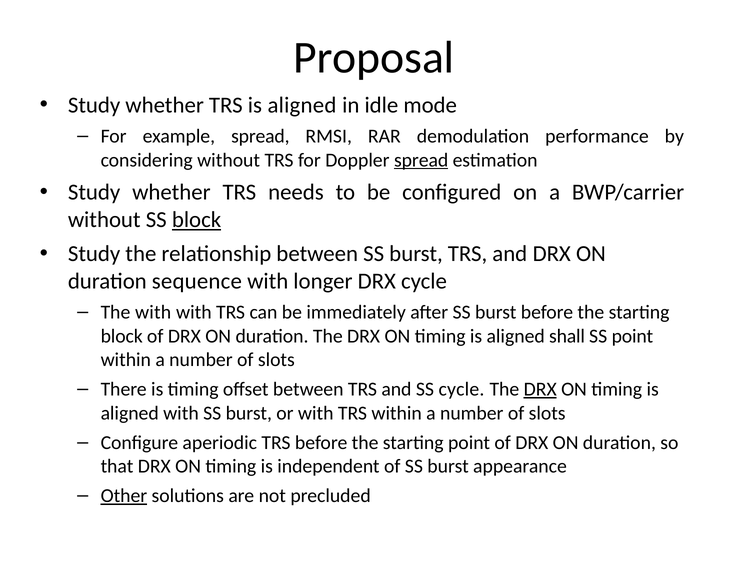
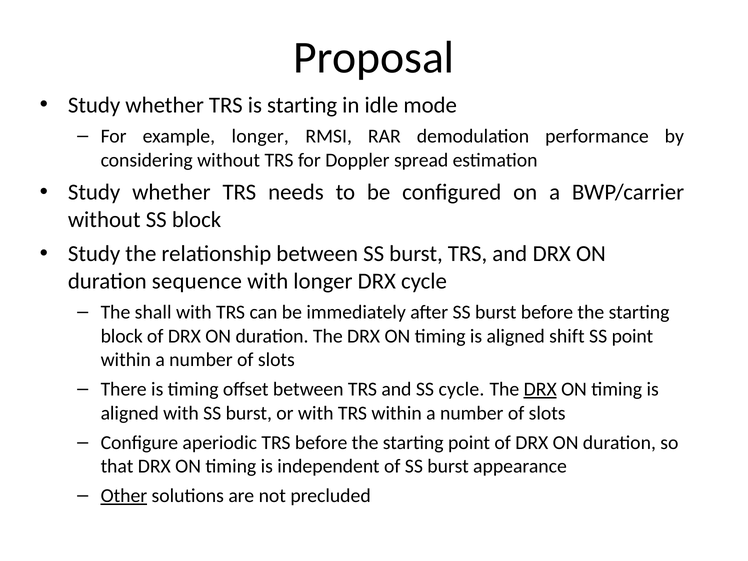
TRS is aligned: aligned -> starting
example spread: spread -> longer
spread at (421, 160) underline: present -> none
block at (197, 220) underline: present -> none
The with: with -> shall
shall: shall -> shift
